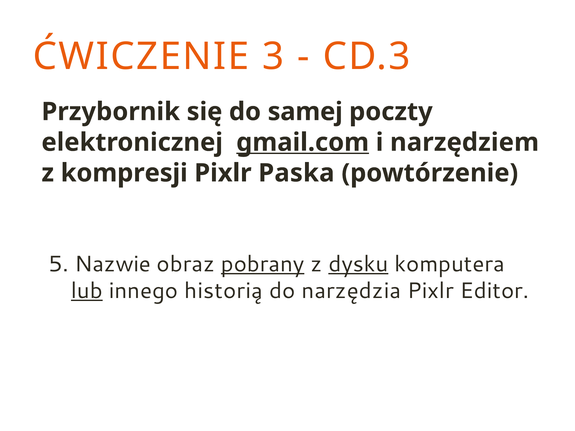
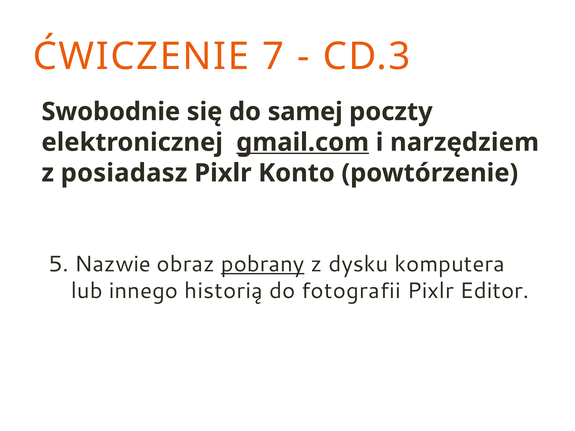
3: 3 -> 7
Przybornik: Przybornik -> Swobodnie
kompresji: kompresji -> posiadasz
Paska: Paska -> Konto
dysku underline: present -> none
lub underline: present -> none
narzędzia: narzędzia -> fotografii
